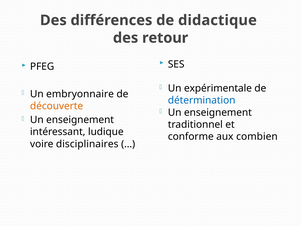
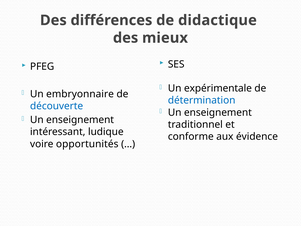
retour: retour -> mieux
découverte colour: orange -> blue
combien: combien -> évidence
disciplinaires: disciplinaires -> opportunités
